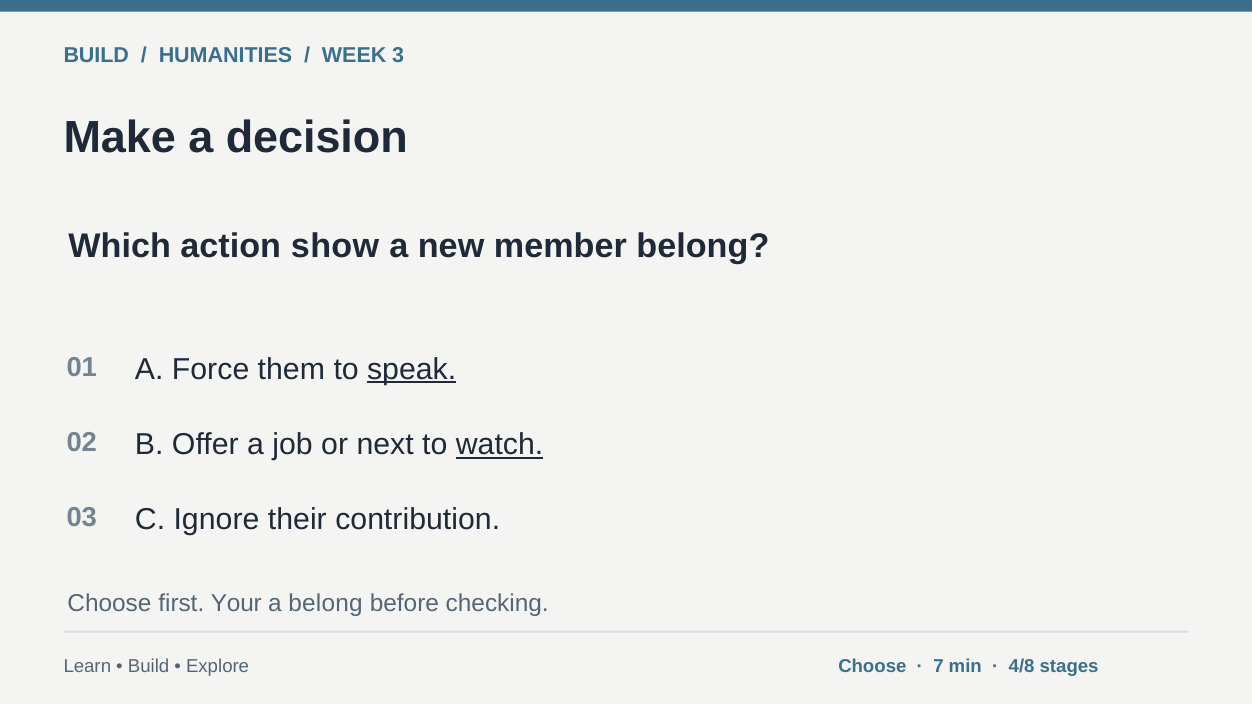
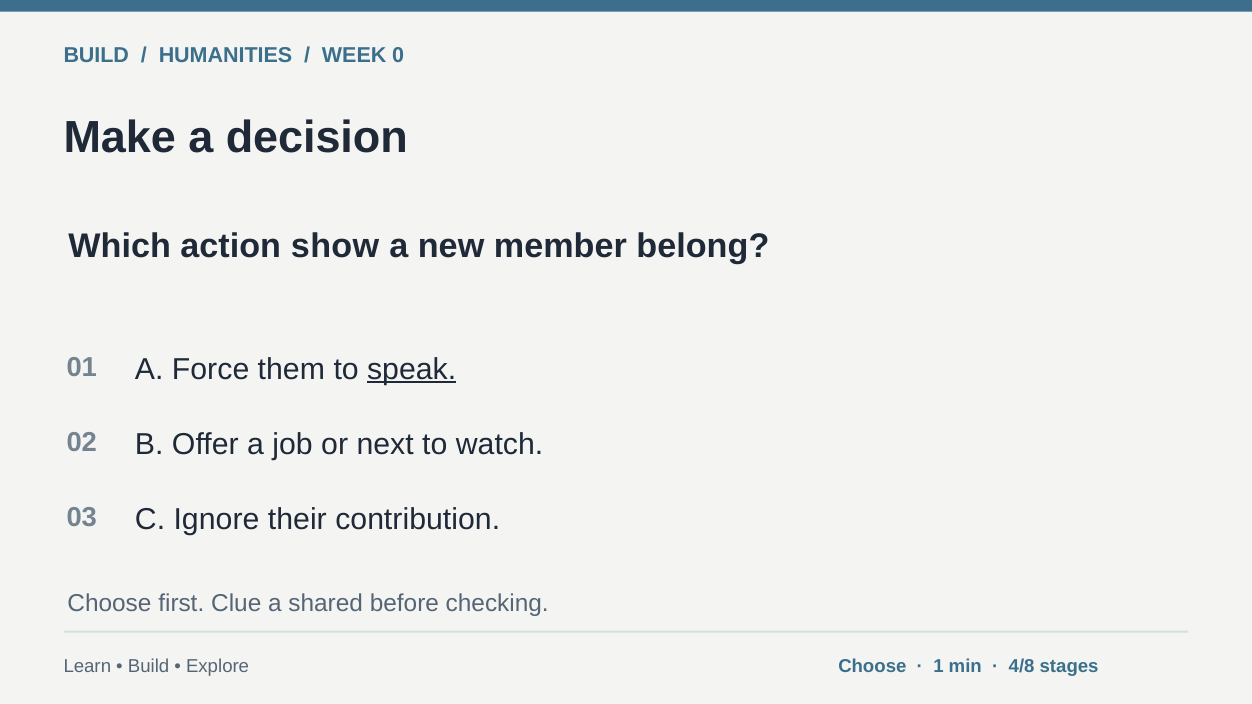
3: 3 -> 0
watch underline: present -> none
Your: Your -> Clue
a belong: belong -> shared
7: 7 -> 1
